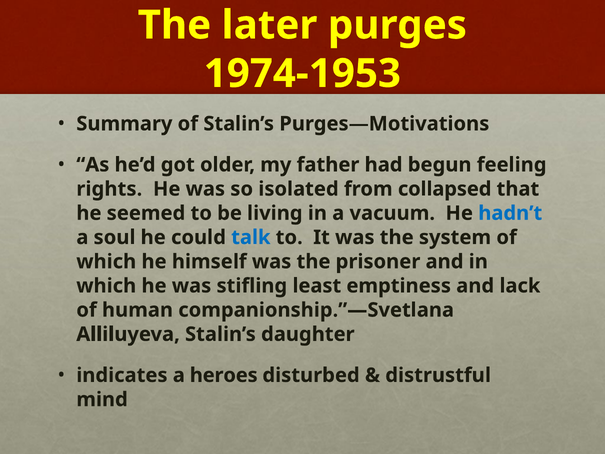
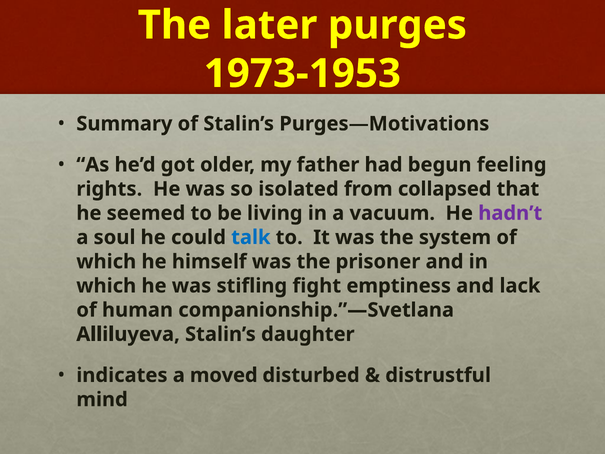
1974-1953: 1974-1953 -> 1973-1953
hadn’t colour: blue -> purple
least: least -> fight
heroes: heroes -> moved
